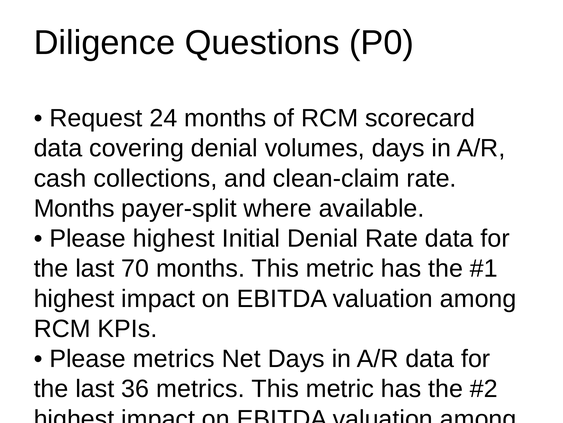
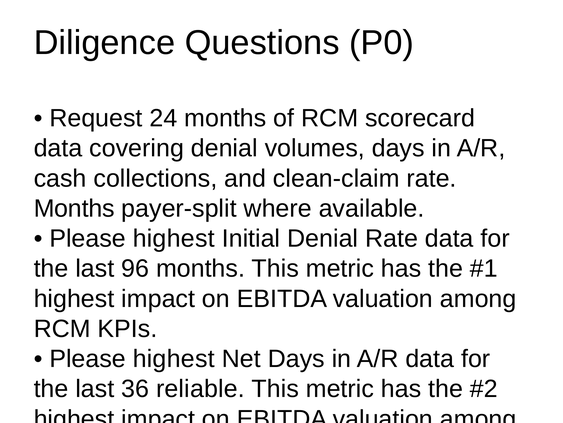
70: 70 -> 96
metrics at (174, 358): metrics -> highest
36 metrics: metrics -> reliable
